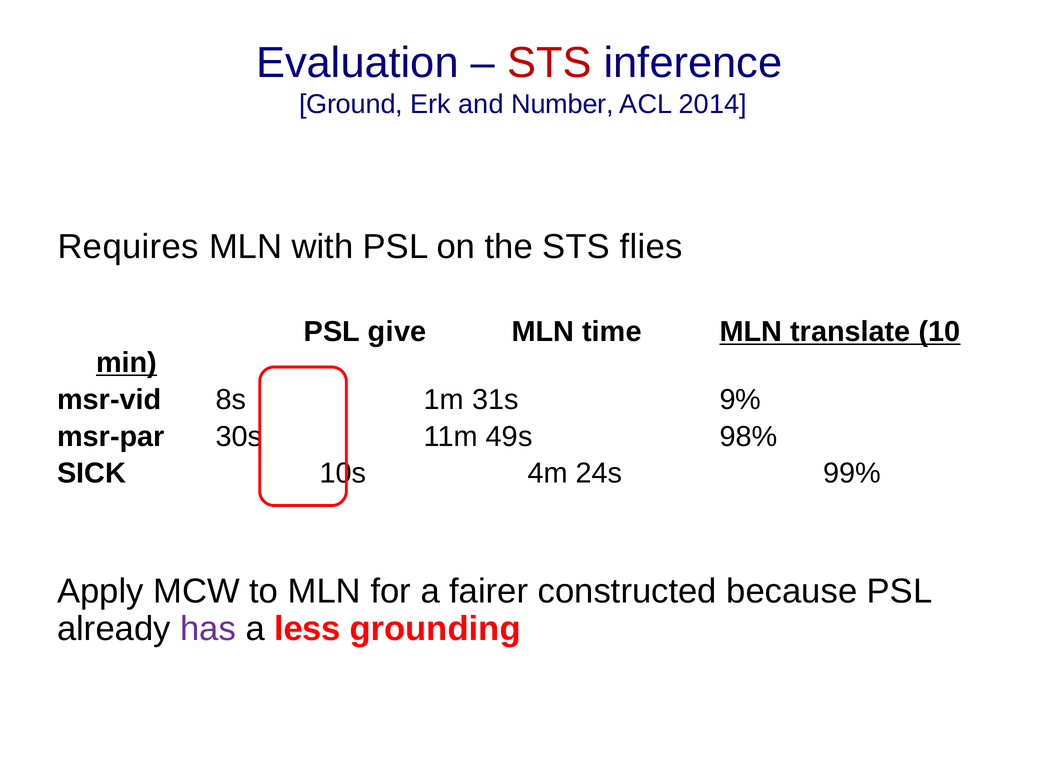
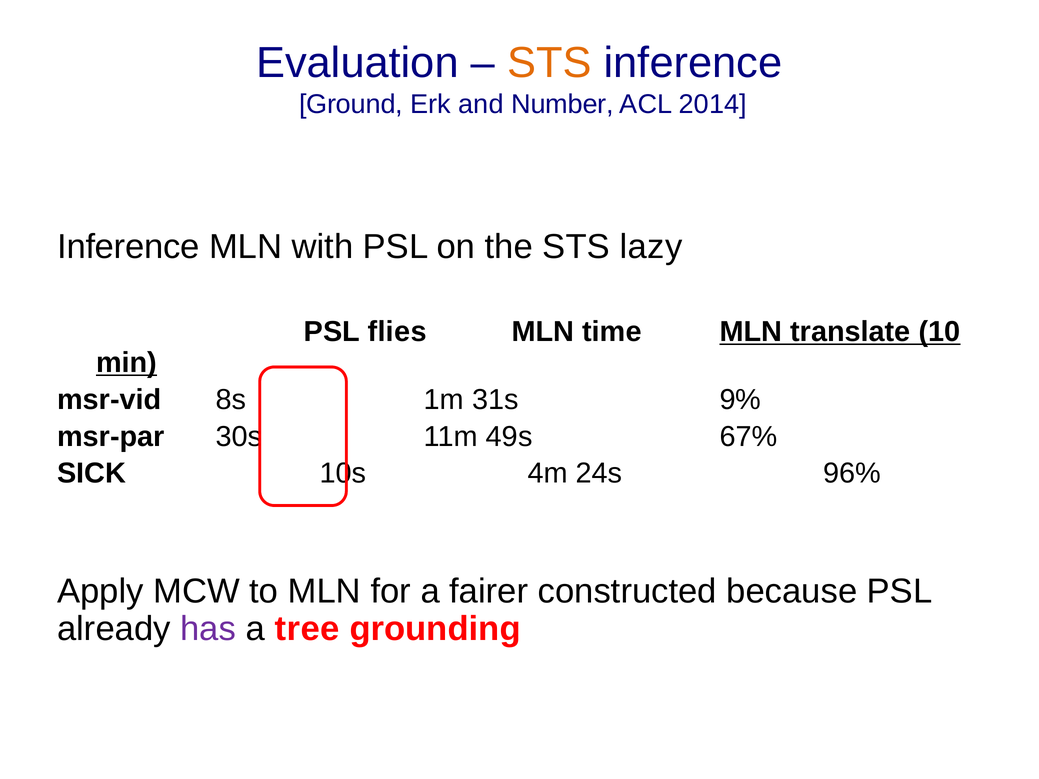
STS at (549, 63) colour: red -> orange
Requires at (128, 247): Requires -> Inference
flies: flies -> lazy
give: give -> flies
98%: 98% -> 67%
99%: 99% -> 96%
less: less -> tree
